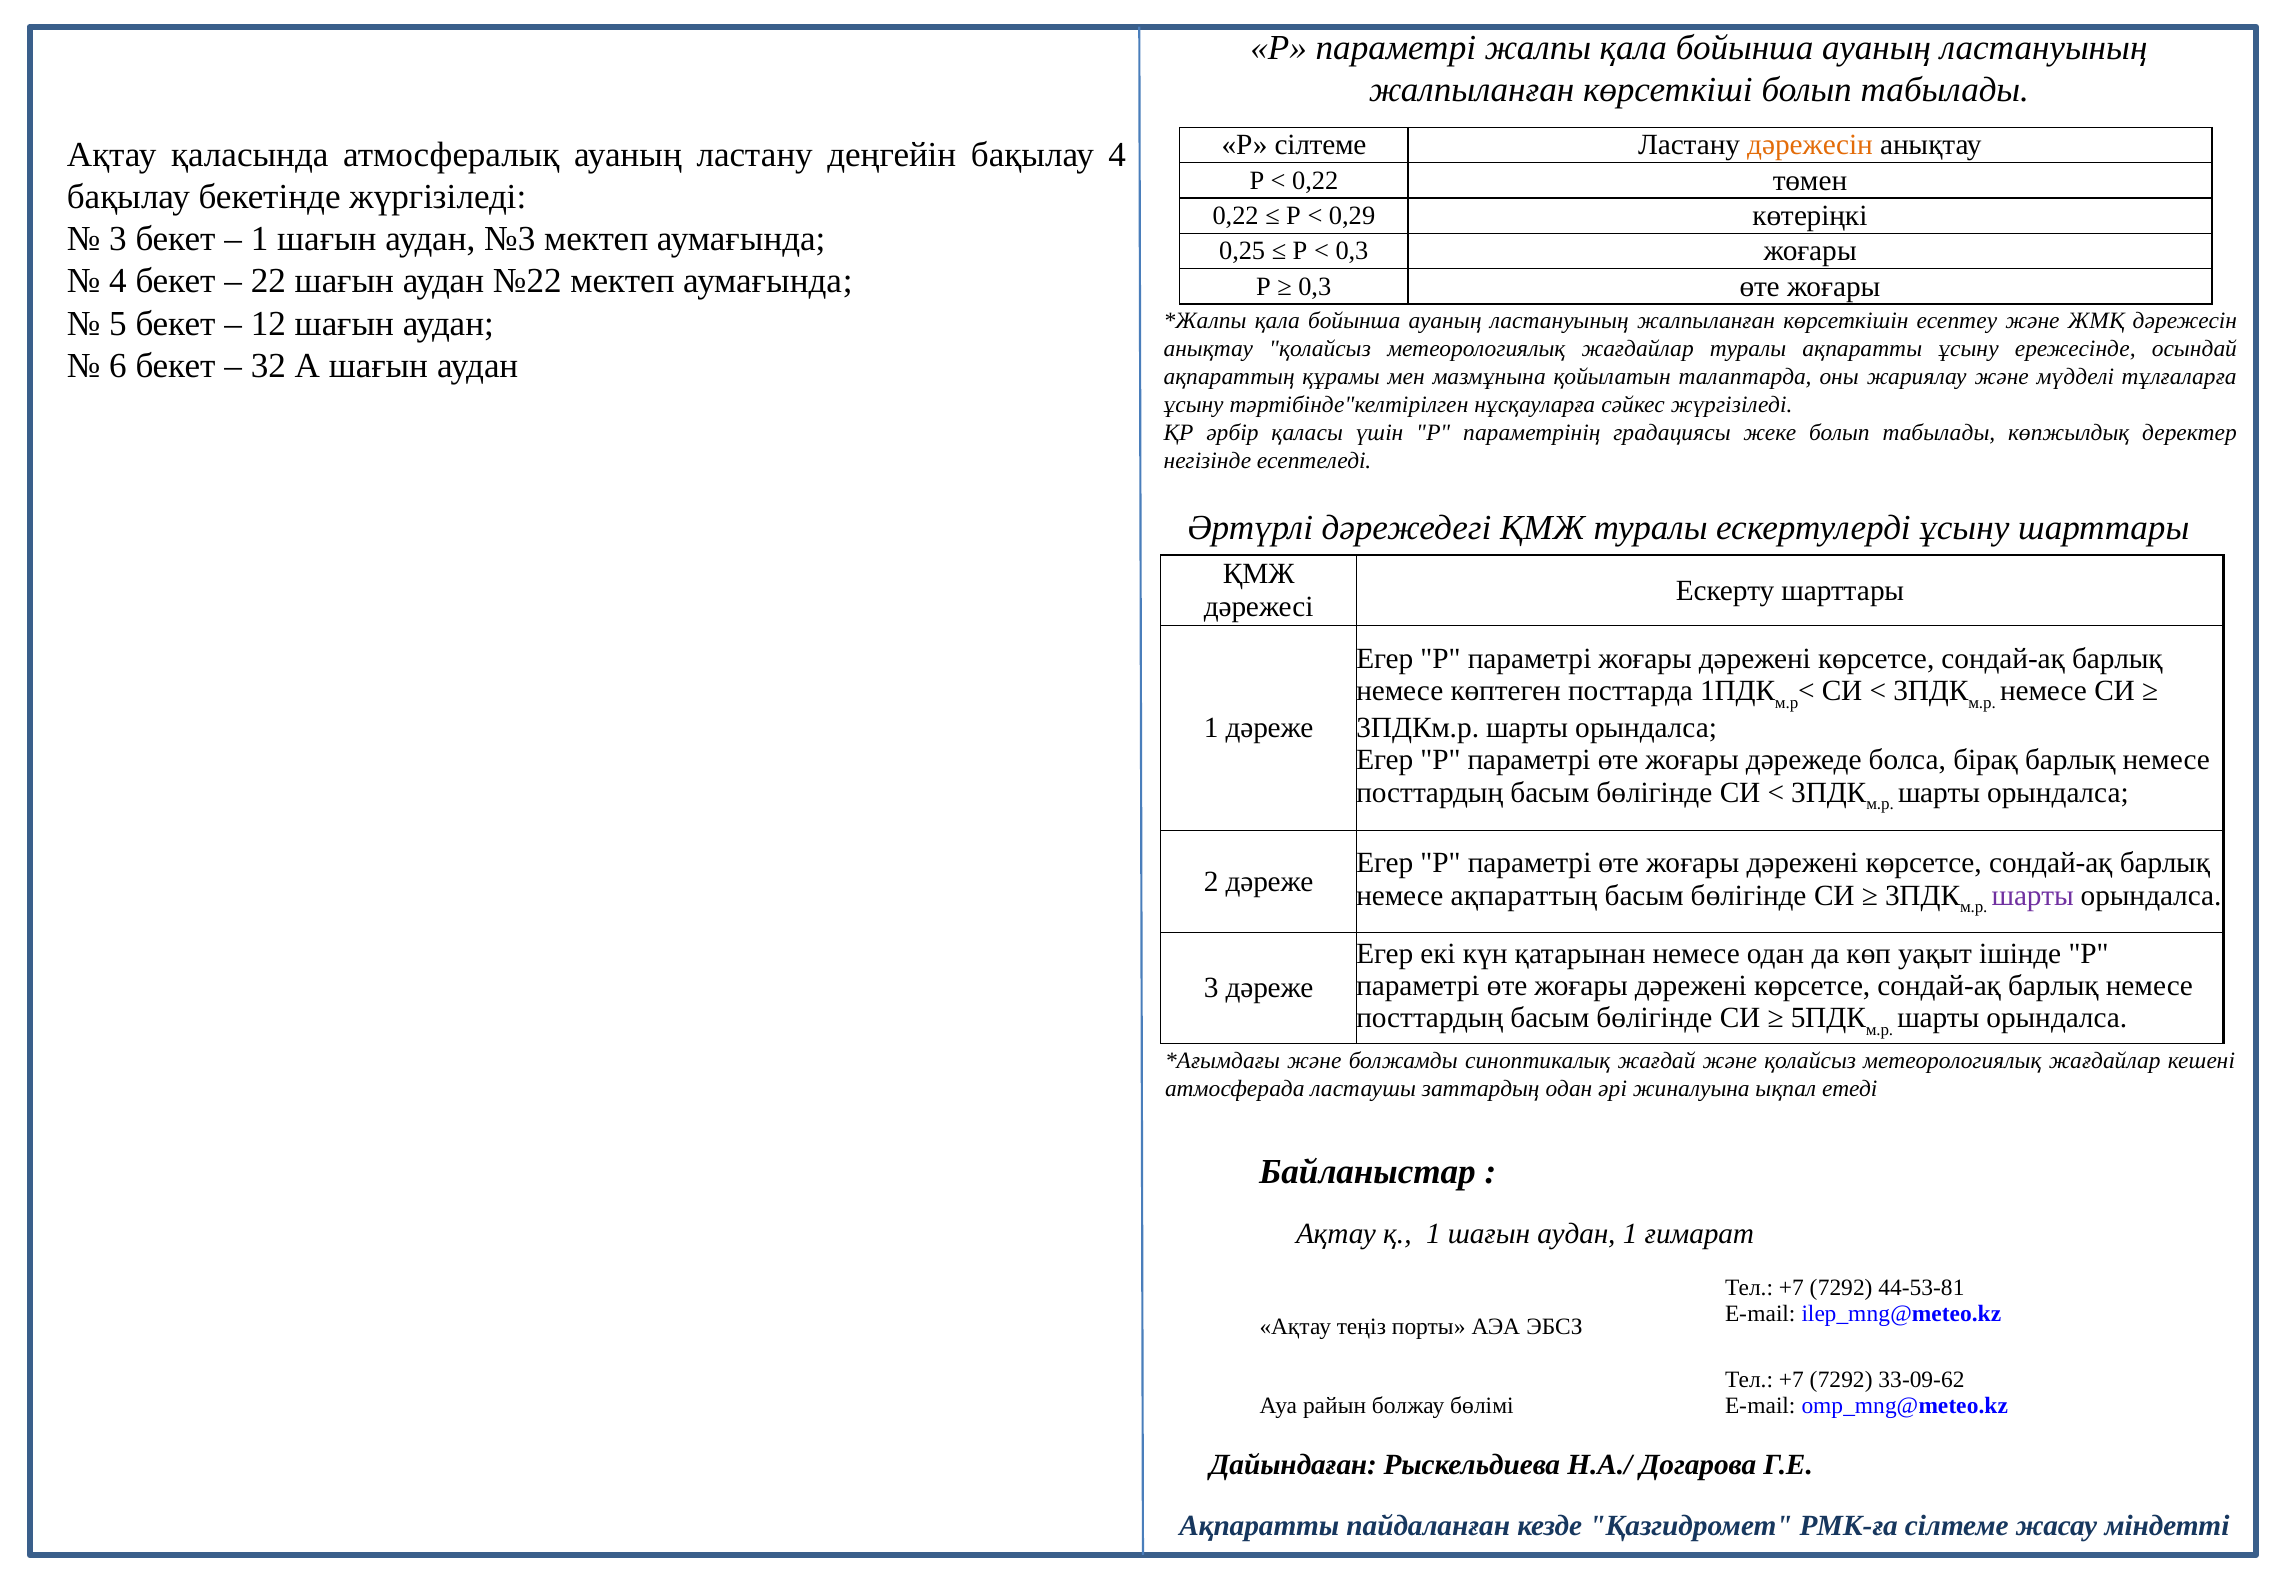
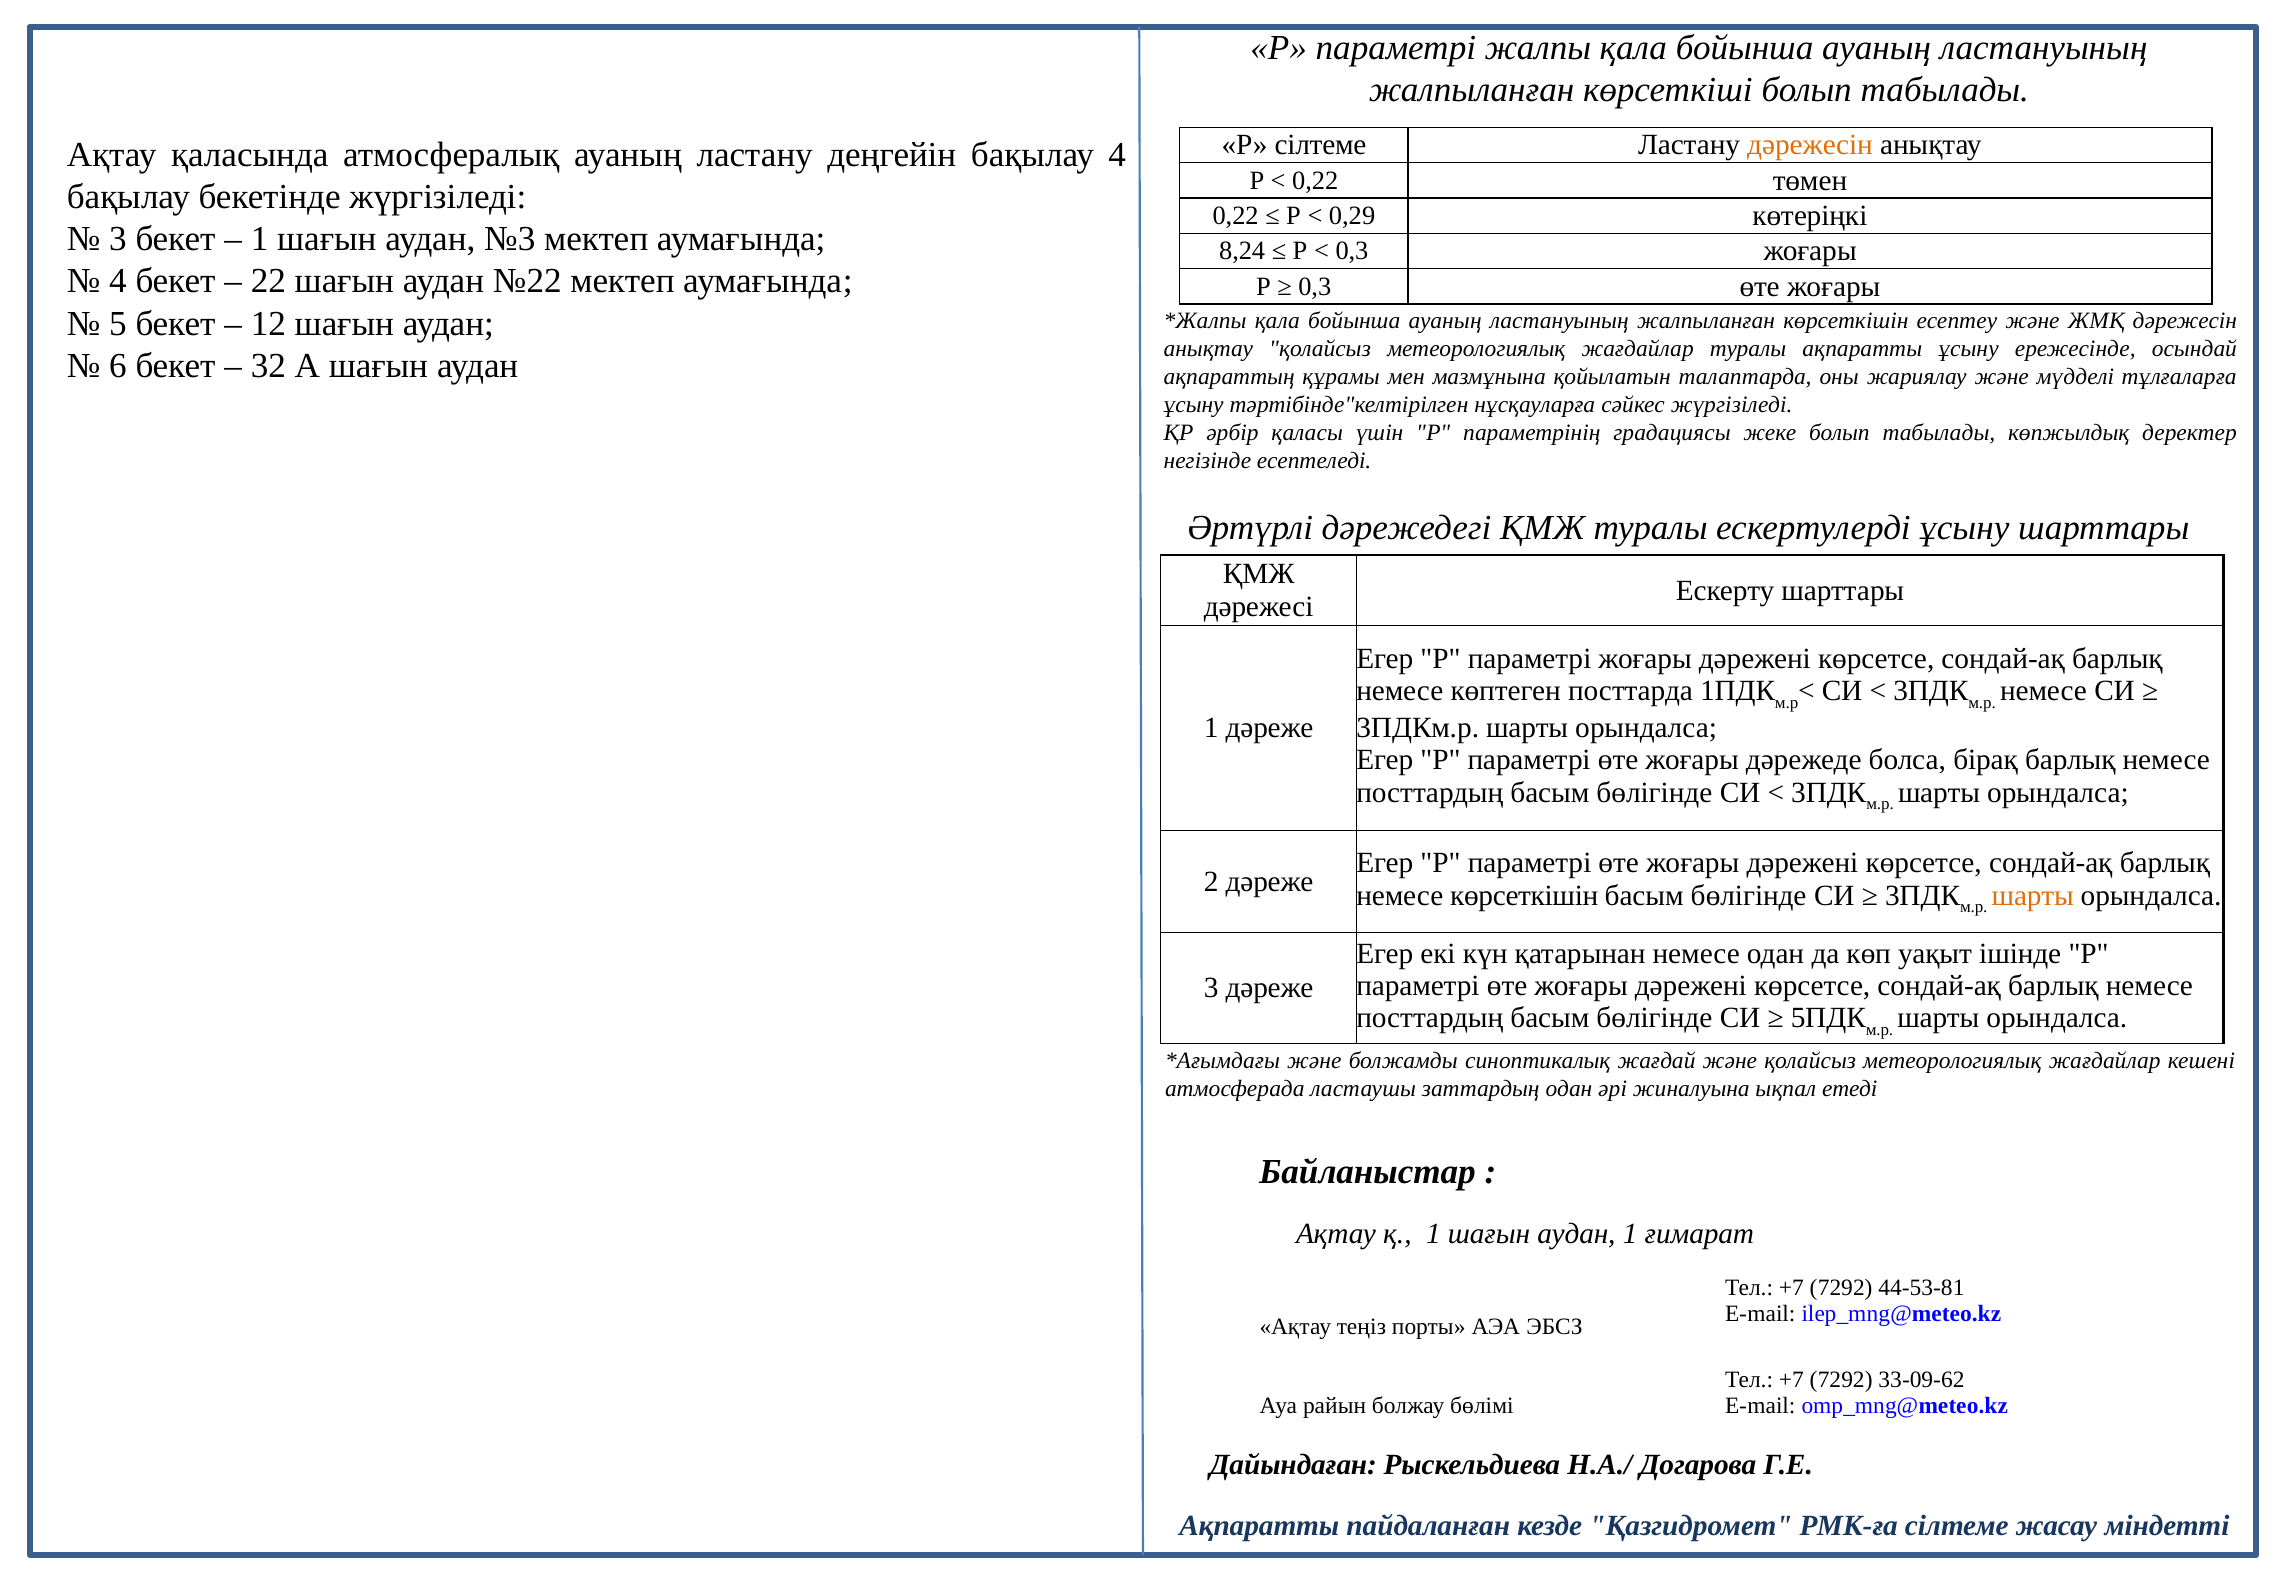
0,25: 0,25 -> 8,24
немесе ақпараттың: ақпараттың -> көрсеткішін
шарты at (2033, 896) colour: purple -> orange
